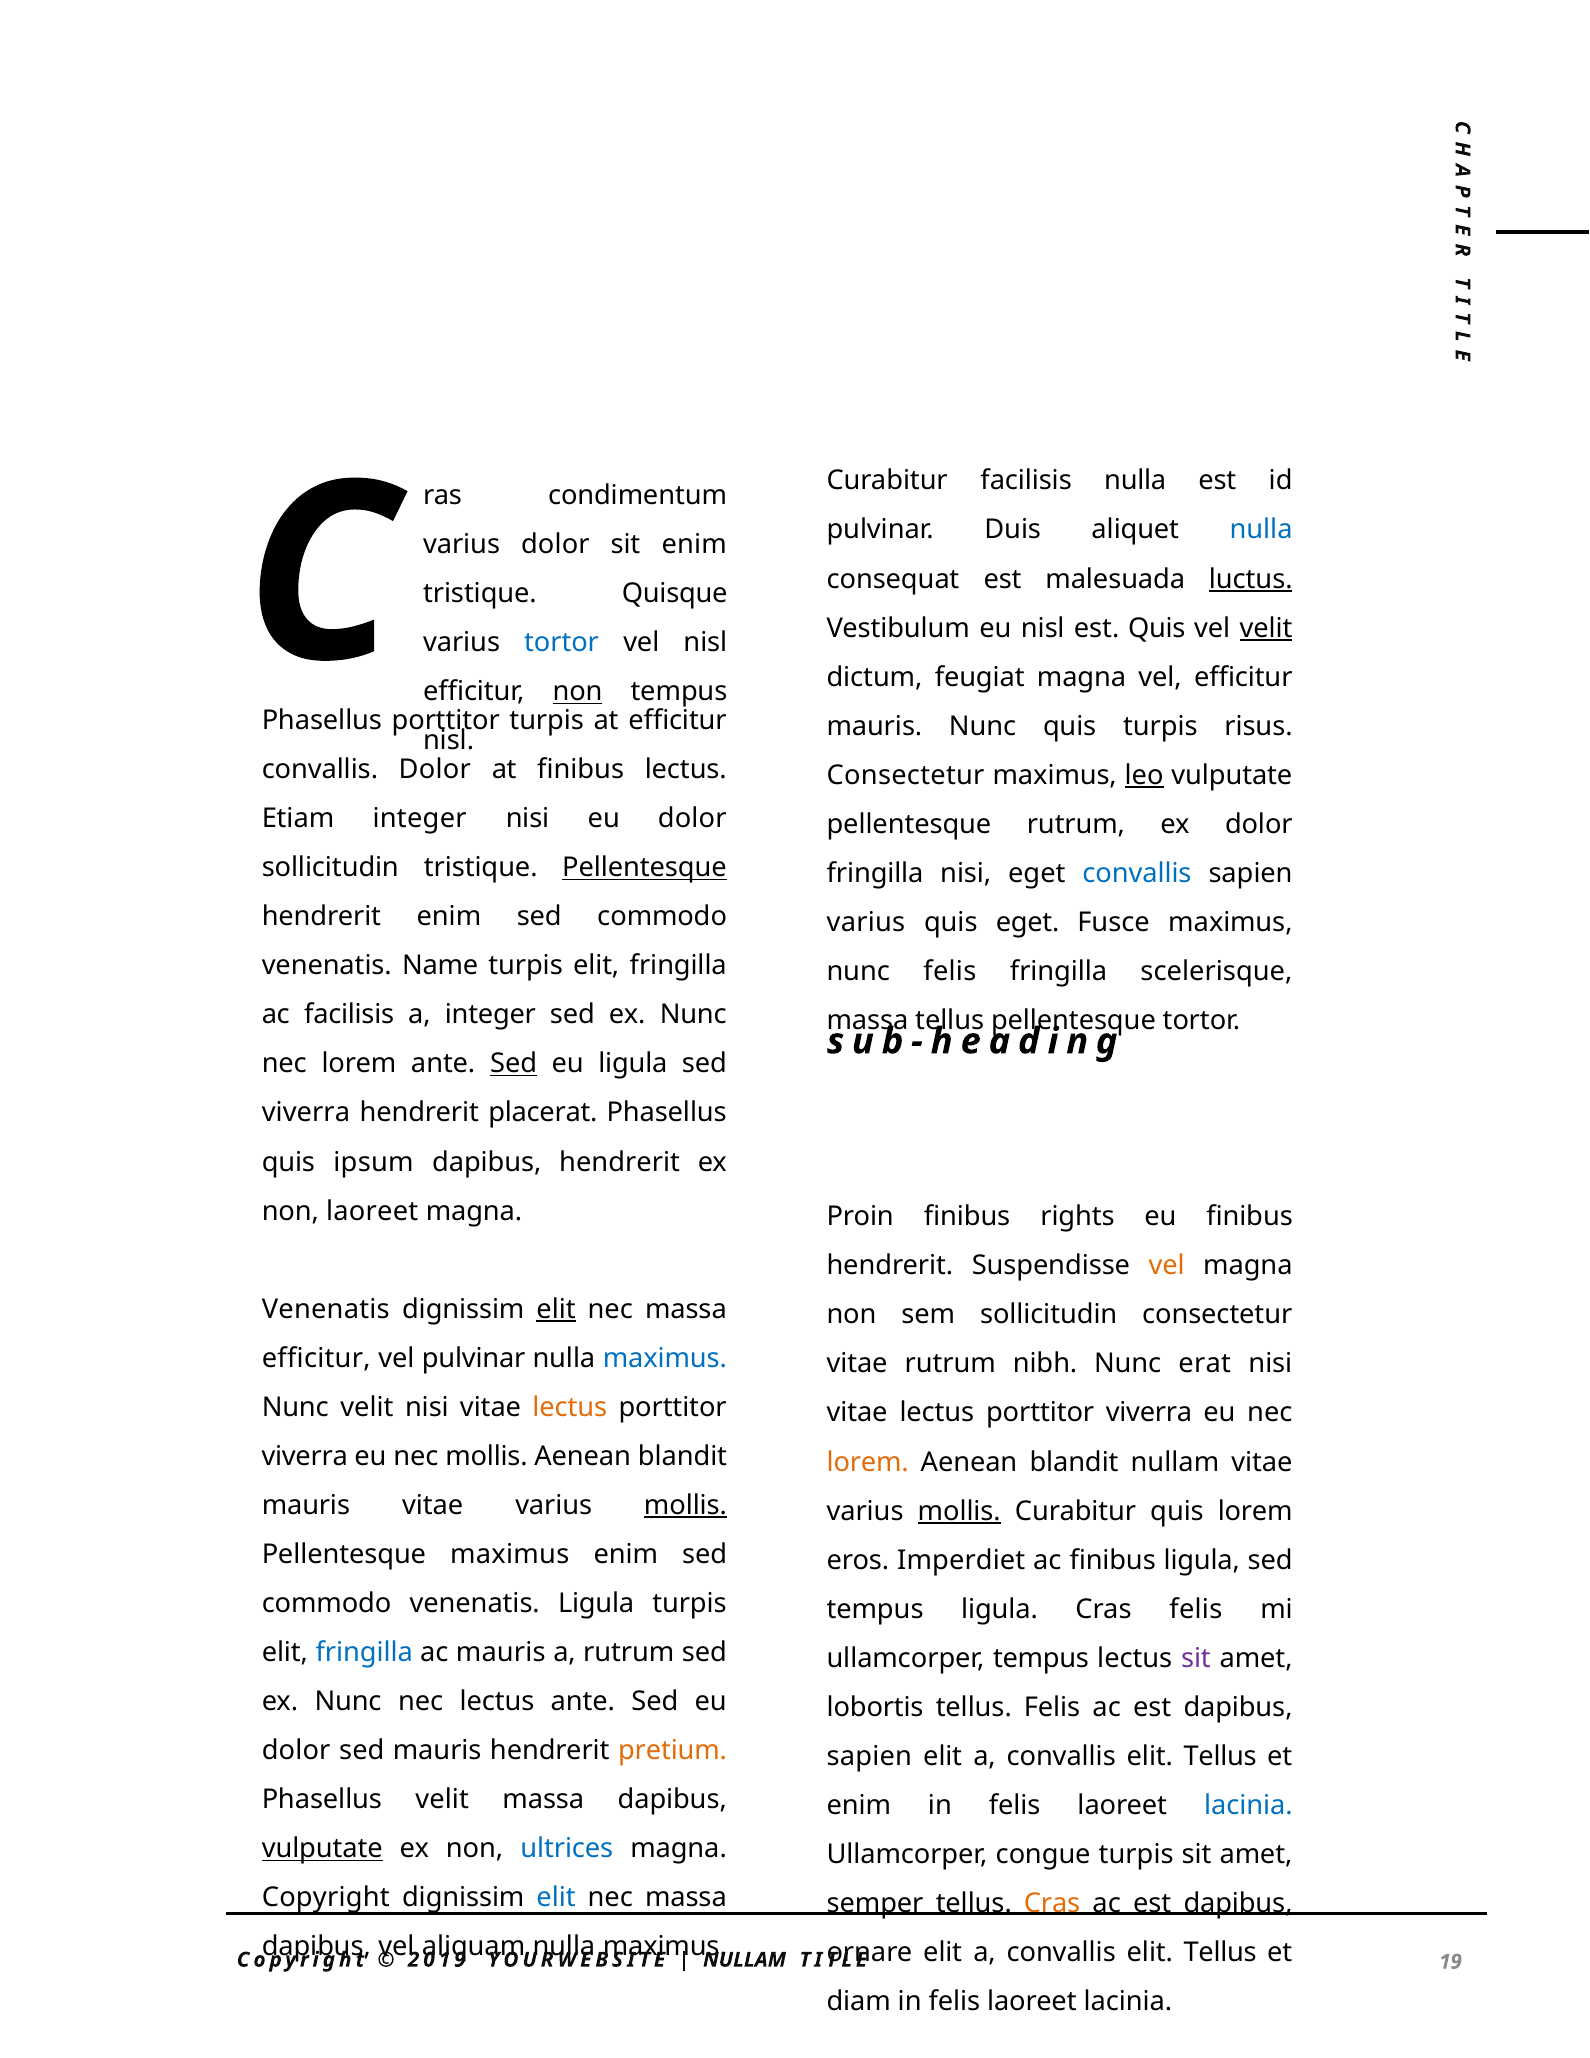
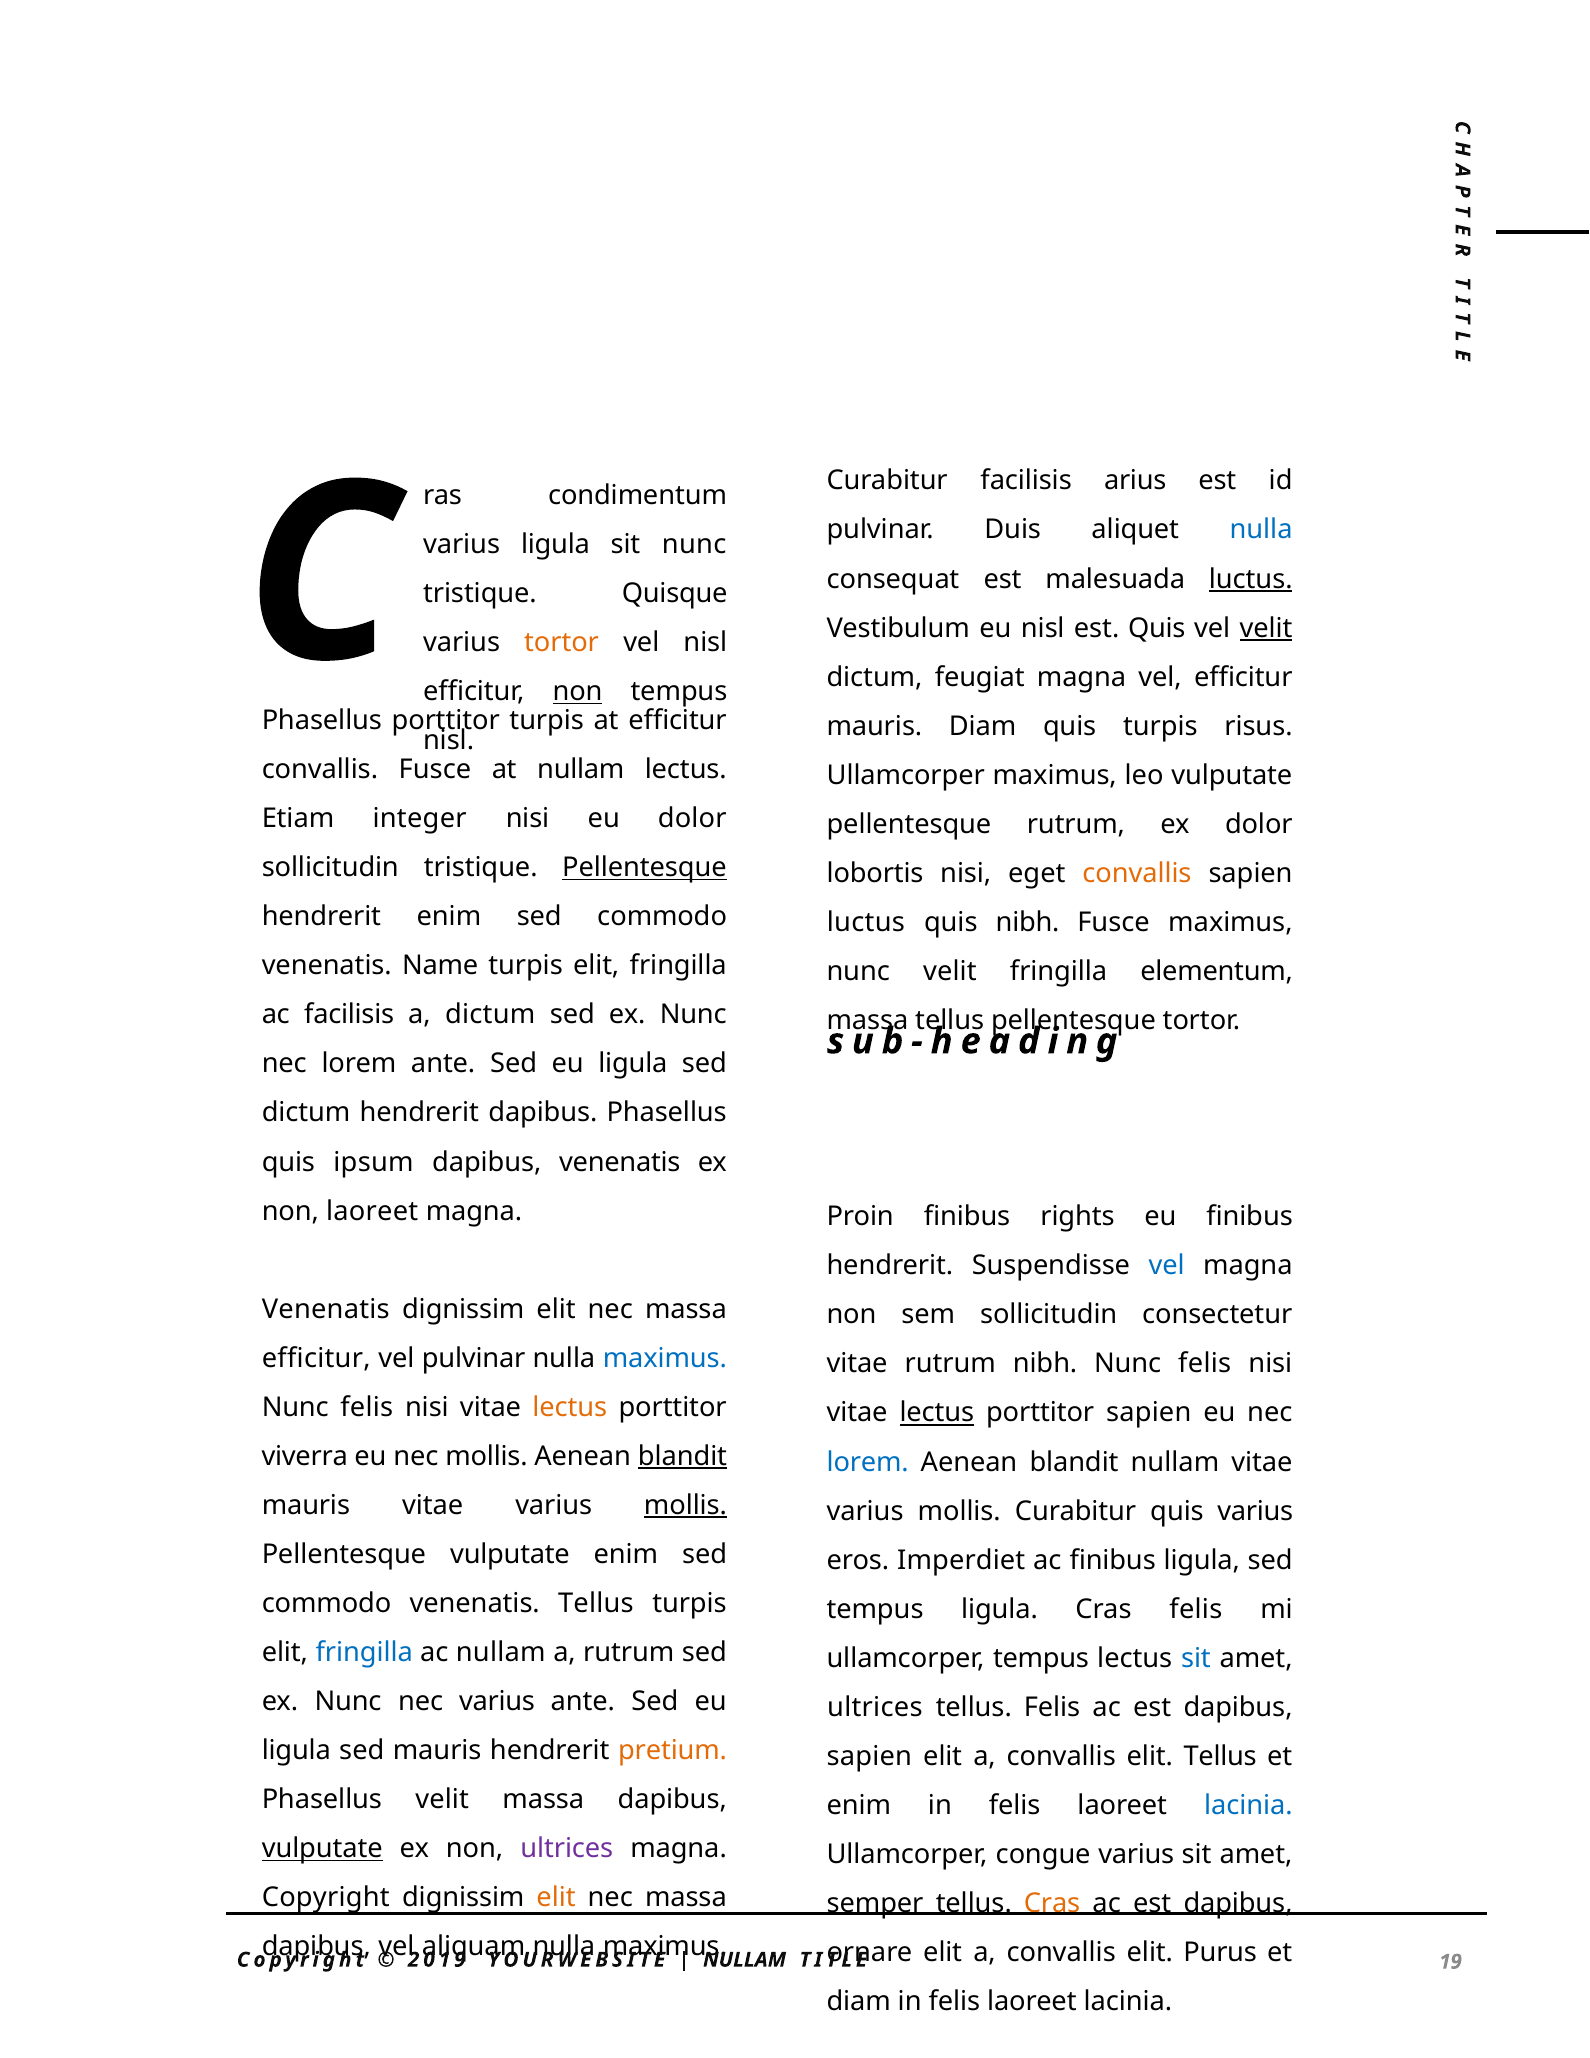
facilisis nulla: nulla -> arius
varius dolor: dolor -> ligula
sit enim: enim -> nunc
tortor at (562, 643) colour: blue -> orange
mauris Nunc: Nunc -> Diam
Dolor at (435, 769): Dolor -> Fusce
at finibus: finibus -> nullam
Consectetur at (906, 775): Consectetur -> Ullamcorper
leo underline: present -> none
fringilla at (875, 873): fringilla -> lobortis
convallis at (1137, 873) colour: blue -> orange
varius at (866, 922): varius -> luctus
quis eget: eget -> nibh
nunc felis: felis -> velit
scelerisque: scelerisque -> elementum
a integer: integer -> dictum
Sed at (514, 1064) underline: present -> none
viverra at (306, 1113): viverra -> dictum
hendrerit placerat: placerat -> dapibus
dapibus hendrerit: hendrerit -> venenatis
vel at (1167, 1266) colour: orange -> blue
elit at (556, 1309) underline: present -> none
nibh Nunc erat: erat -> felis
velit at (367, 1407): velit -> felis
lectus at (937, 1413) underline: none -> present
viverra at (1149, 1413): viverra -> sapien
blandit at (682, 1456) underline: none -> present
lorem at (868, 1462) colour: orange -> blue
mollis at (959, 1511) underline: present -> none
quis lorem: lorem -> varius
Pellentesque maximus: maximus -> vulputate
venenatis Ligula: Ligula -> Tellus
ac mauris: mauris -> nullam
sit at (1196, 1658) colour: purple -> blue
nec lectus: lectus -> varius
lobortis at (875, 1707): lobortis -> ultrices
dolor at (296, 1750): dolor -> ligula
ultrices at (567, 1848) colour: blue -> purple
congue turpis: turpis -> varius
elit at (556, 1898) colour: blue -> orange
Tellus at (1220, 1952): Tellus -> Purus
